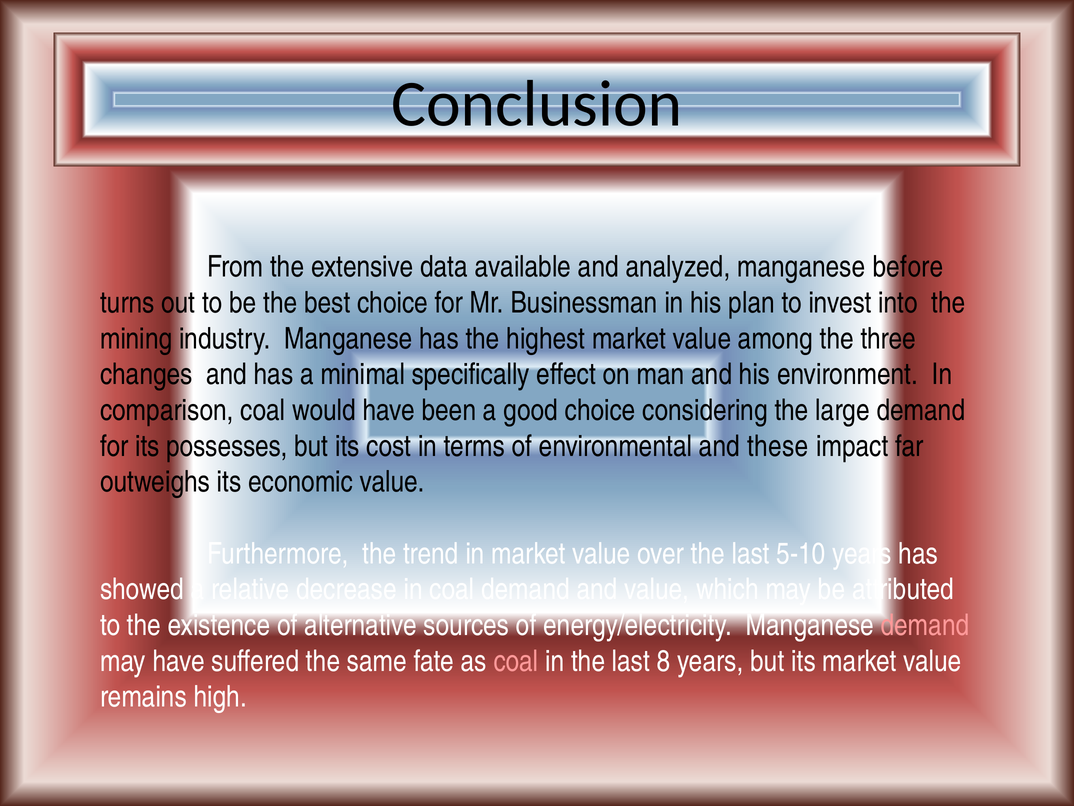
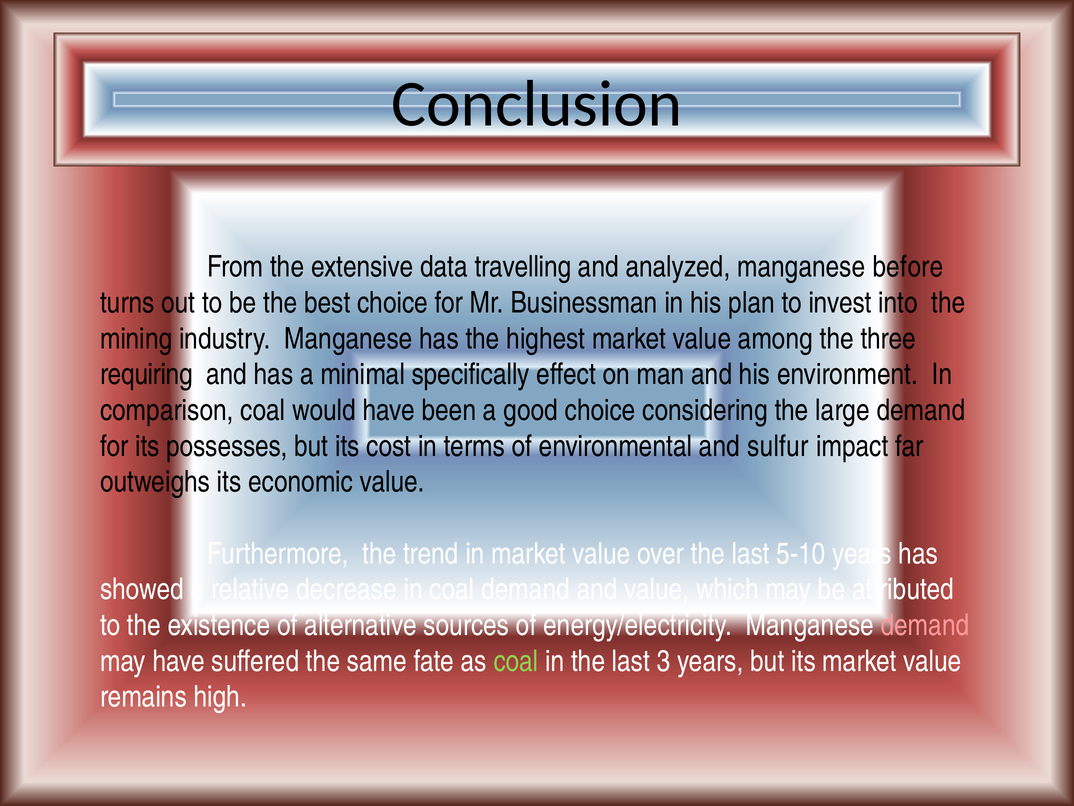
available: available -> travelling
changes: changes -> requiring
these: these -> sulfur
coal at (516, 661) colour: pink -> light green
8: 8 -> 3
